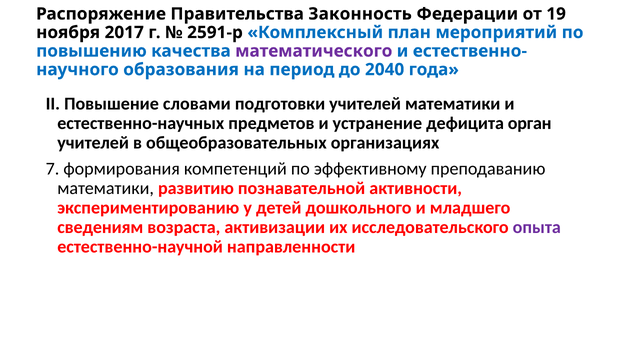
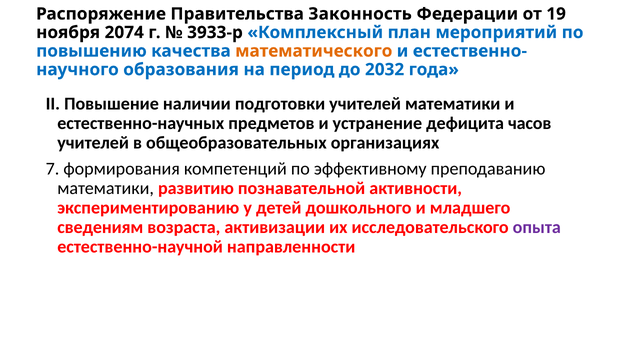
2017: 2017 -> 2074
2591-р: 2591-р -> 3933-р
математического colour: purple -> orange
2040: 2040 -> 2032
словами: словами -> наличии
орган: орган -> часов
